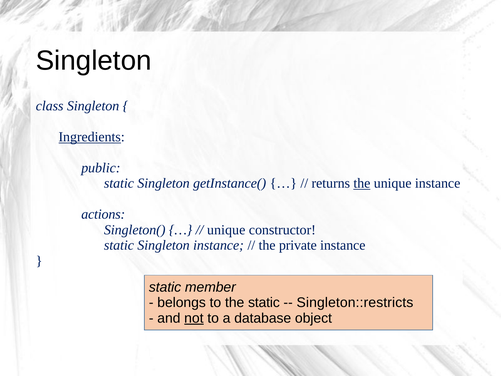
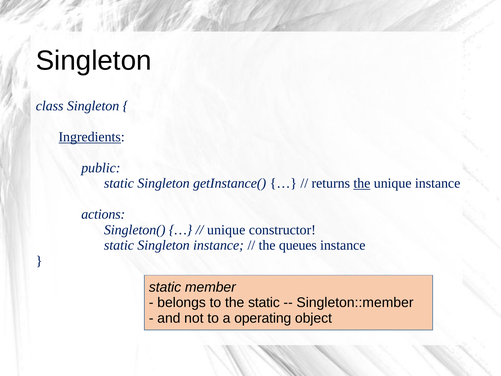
private: private -> queues
Singleton::restricts: Singleton::restricts -> Singleton::member
not underline: present -> none
database: database -> operating
